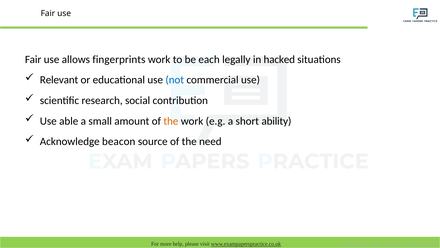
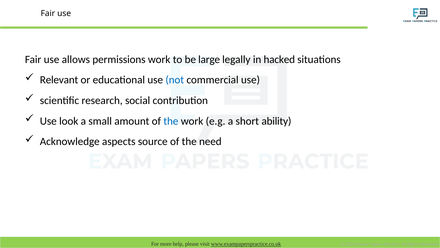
fingerprints: fingerprints -> permissions
each: each -> large
able: able -> look
the at (171, 121) colour: orange -> blue
beacon: beacon -> aspects
